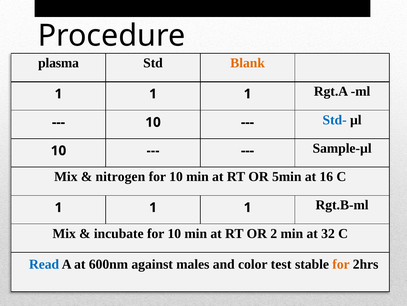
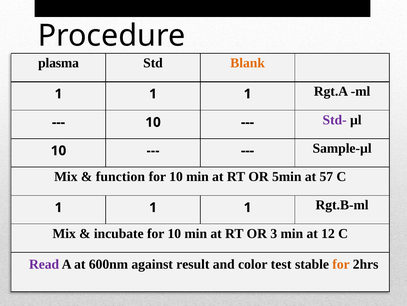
Std- colour: blue -> purple
nitrogen: nitrogen -> function
16: 16 -> 57
2: 2 -> 3
32: 32 -> 12
Read colour: blue -> purple
males: males -> result
